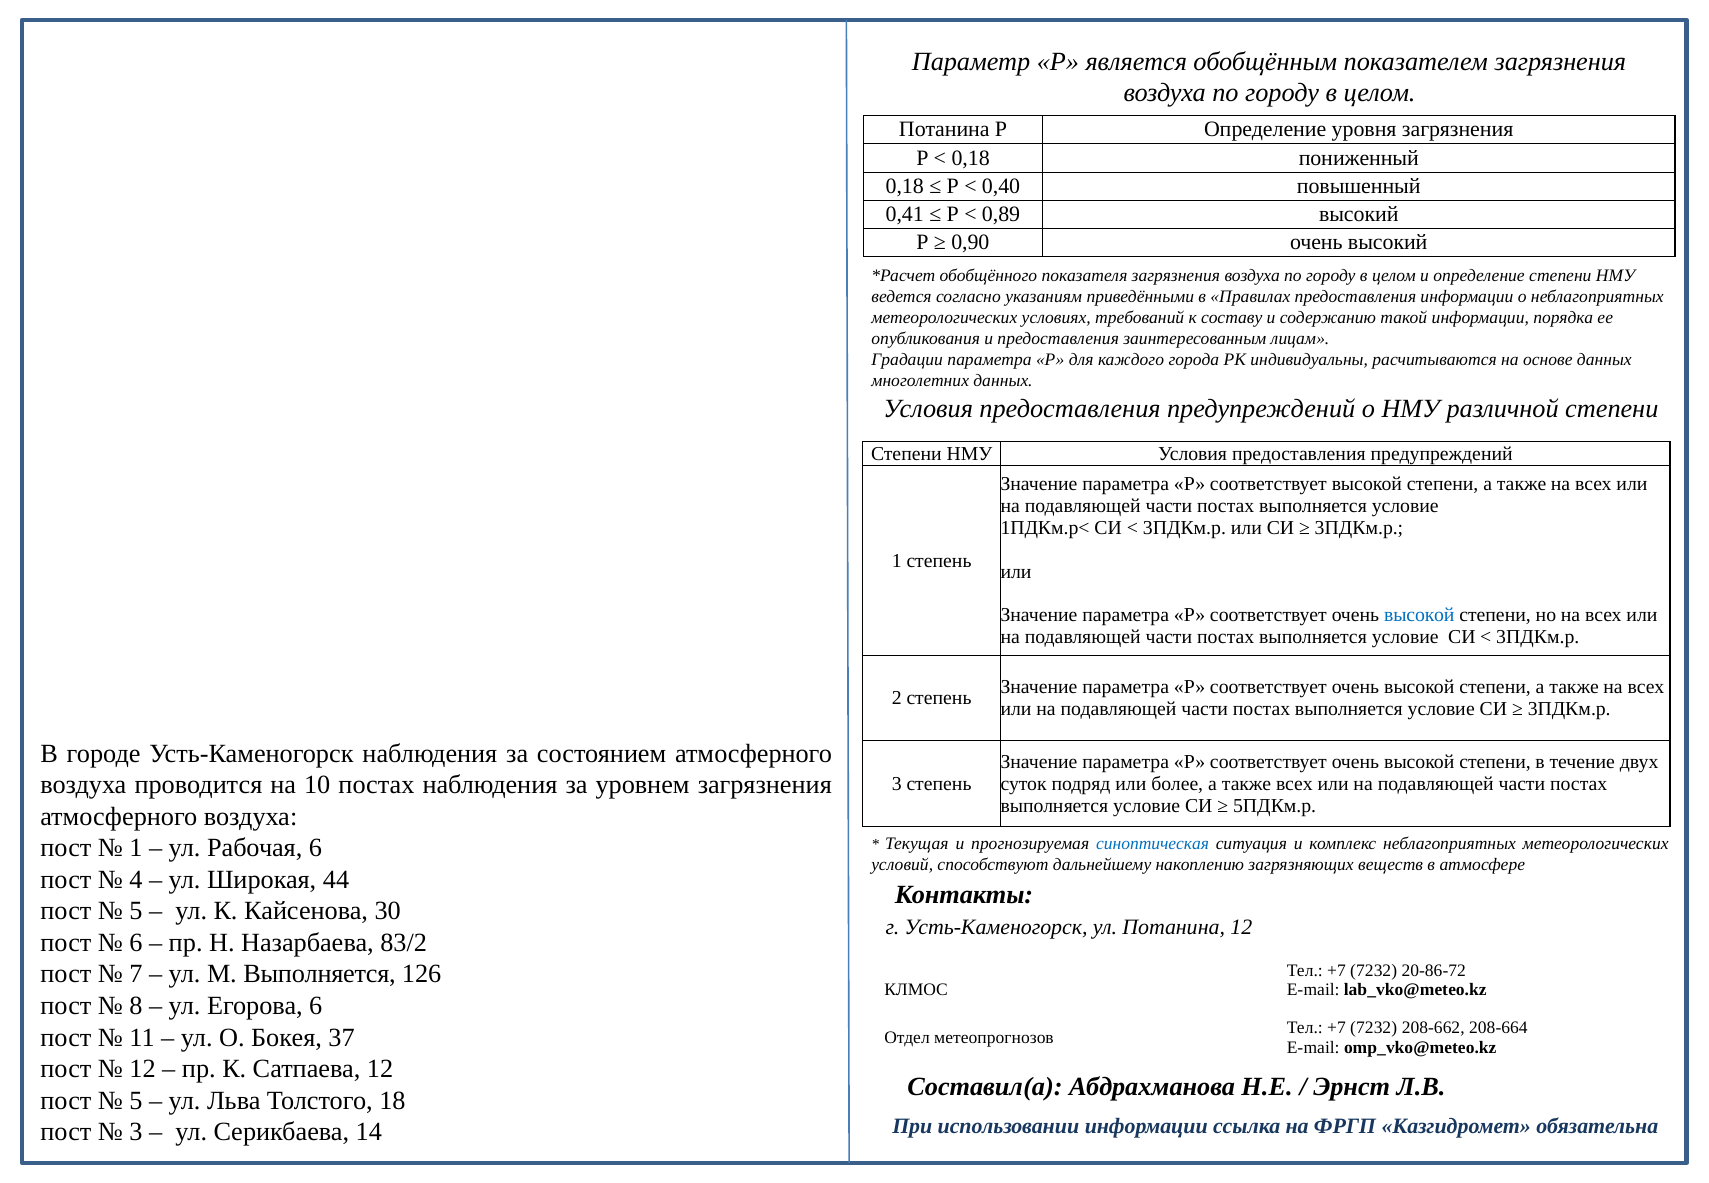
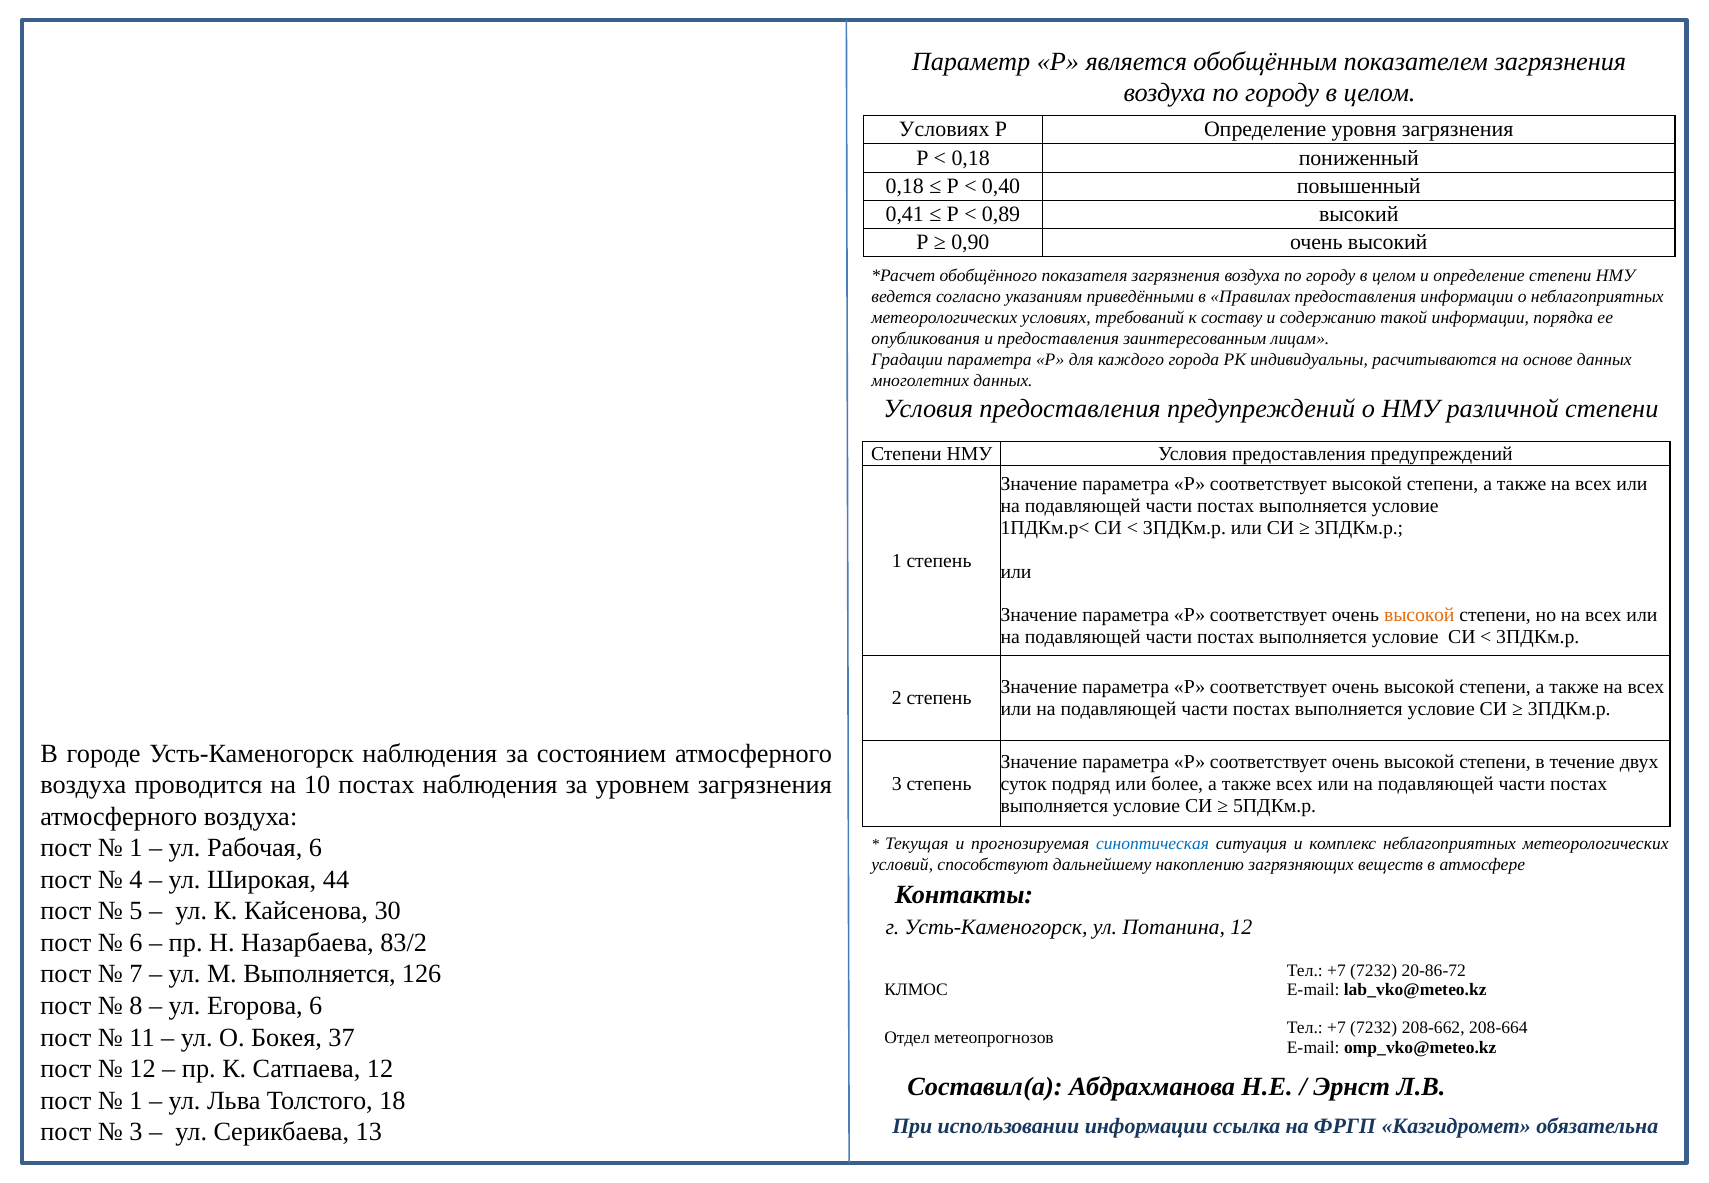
Потанина at (944, 130): Потанина -> Условиях
высокой at (1419, 615) colour: blue -> orange
5 at (136, 1101): 5 -> 1
14: 14 -> 13
